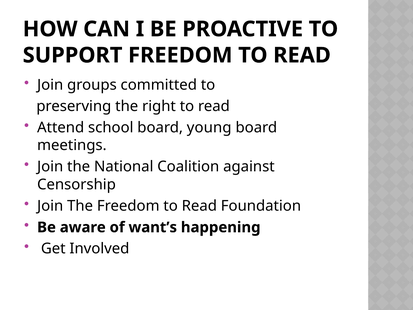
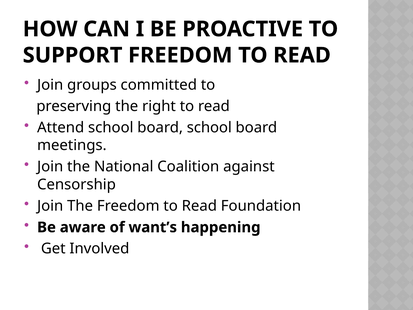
board young: young -> school
